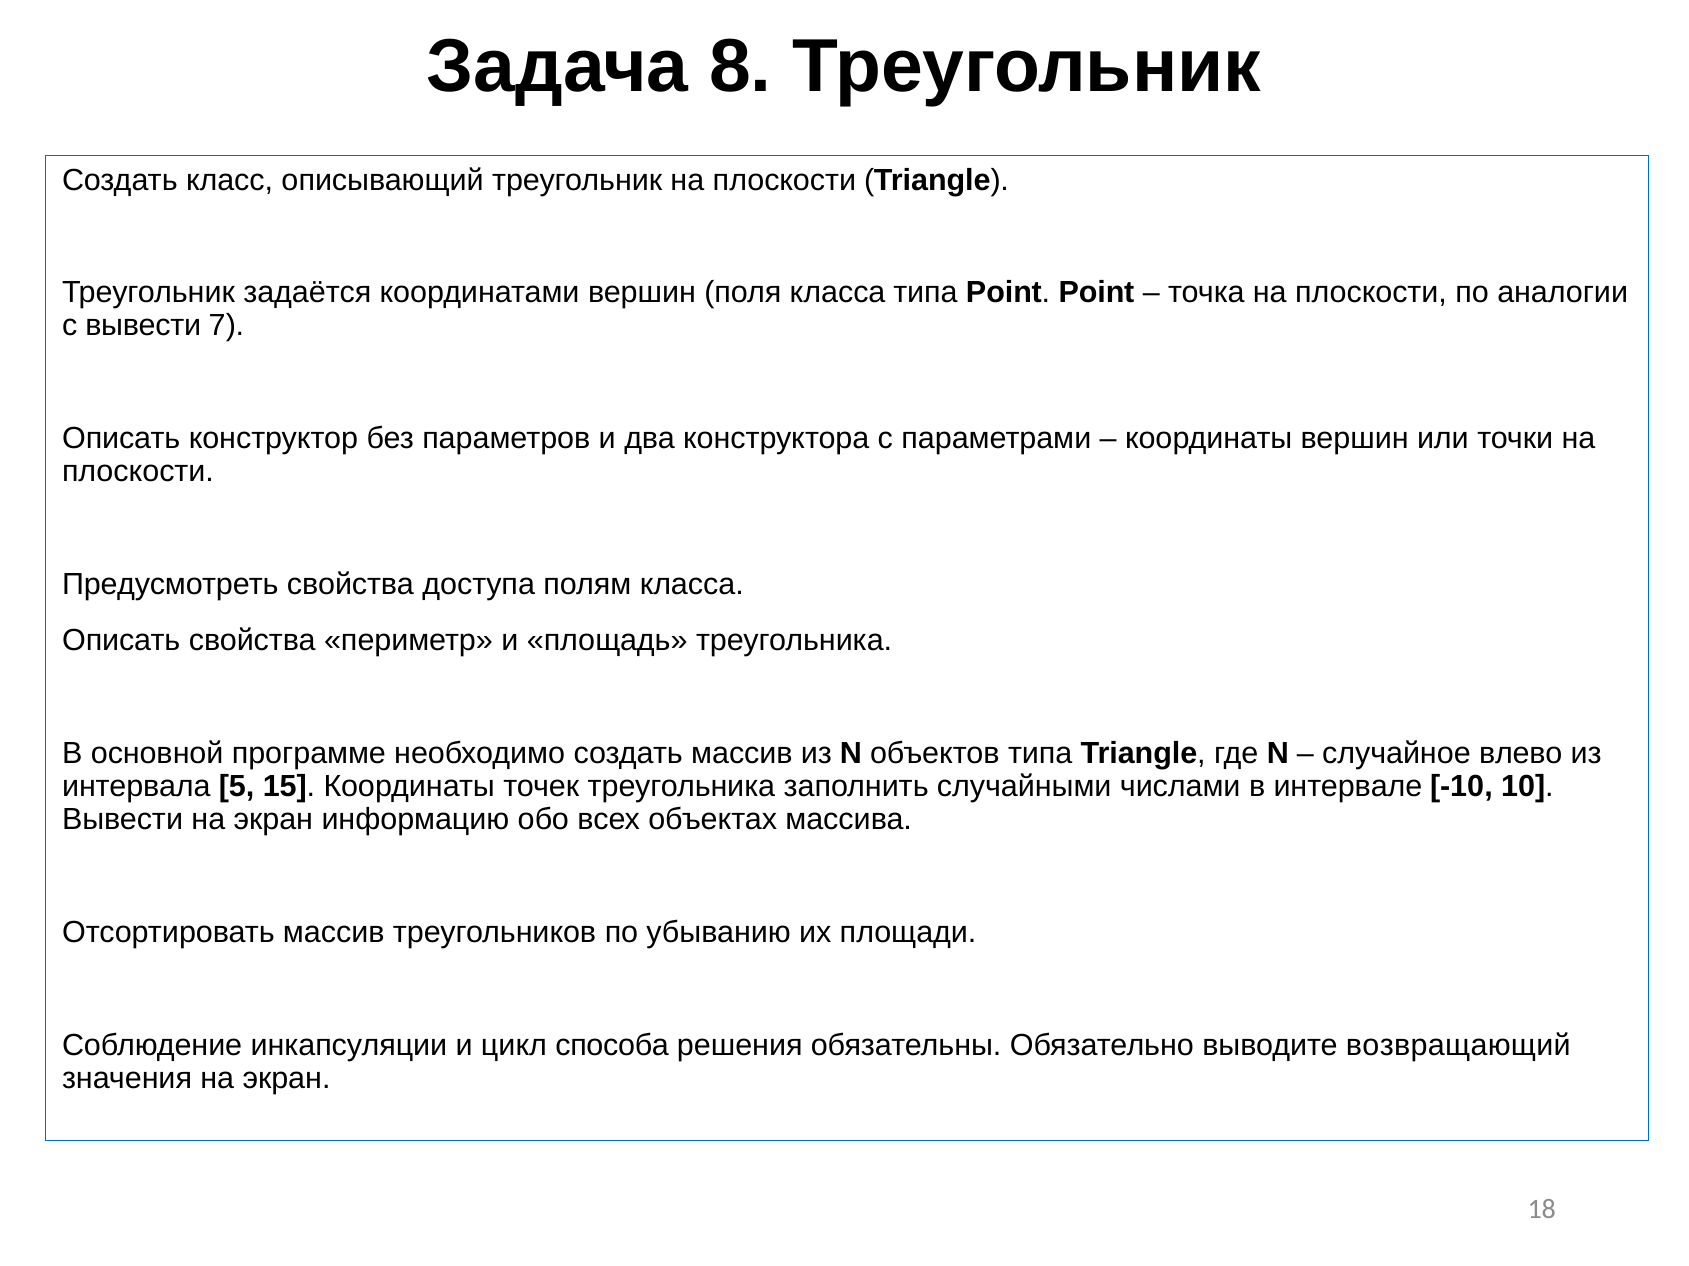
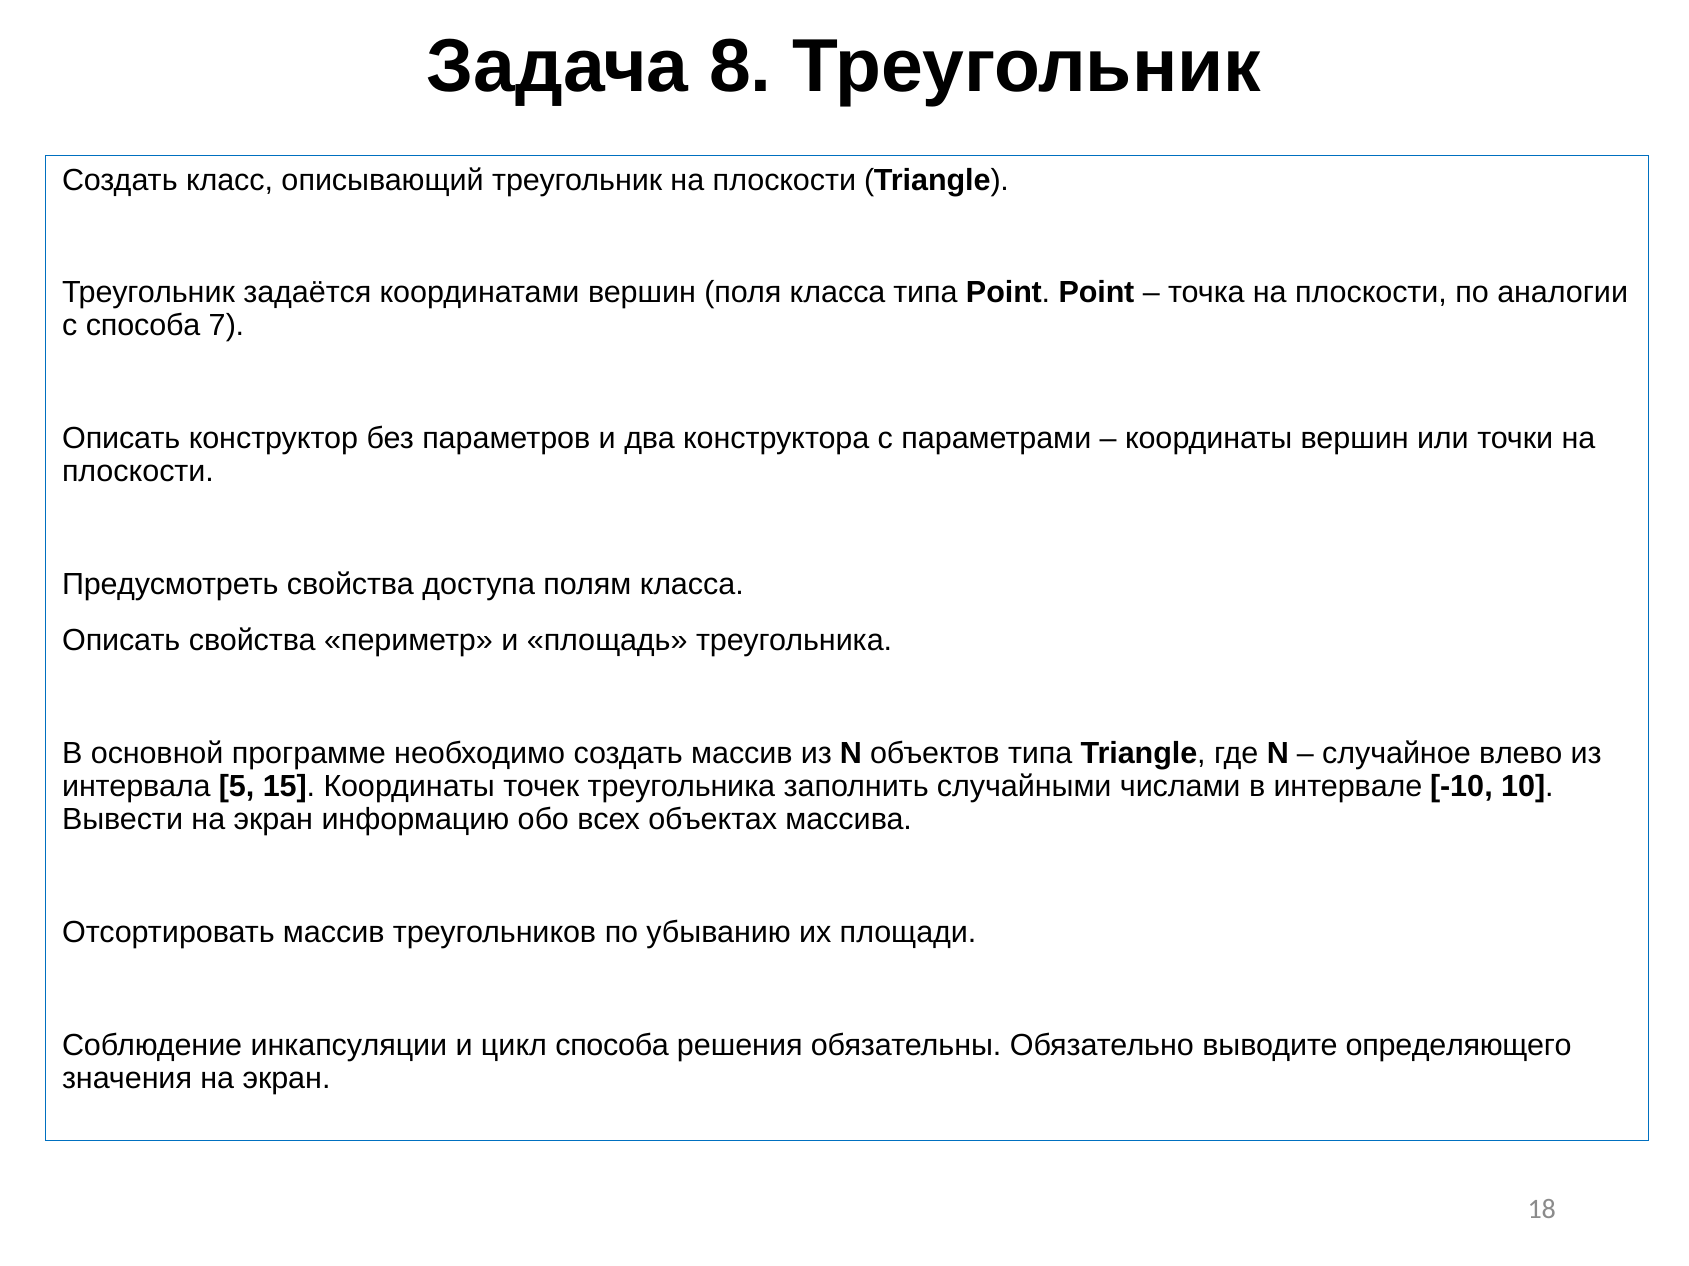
с вывести: вывести -> способа
возвращающий: возвращающий -> определяющего
